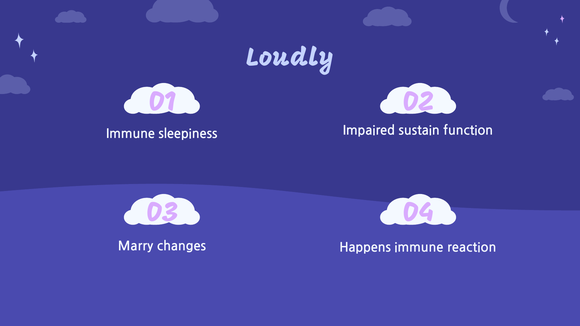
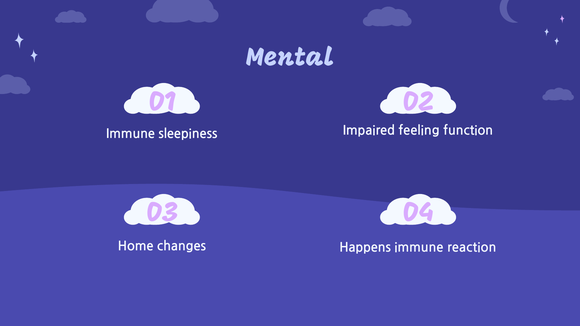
Loudly: Loudly -> Mental
sustain: sustain -> feeling
Marry: Marry -> Home
